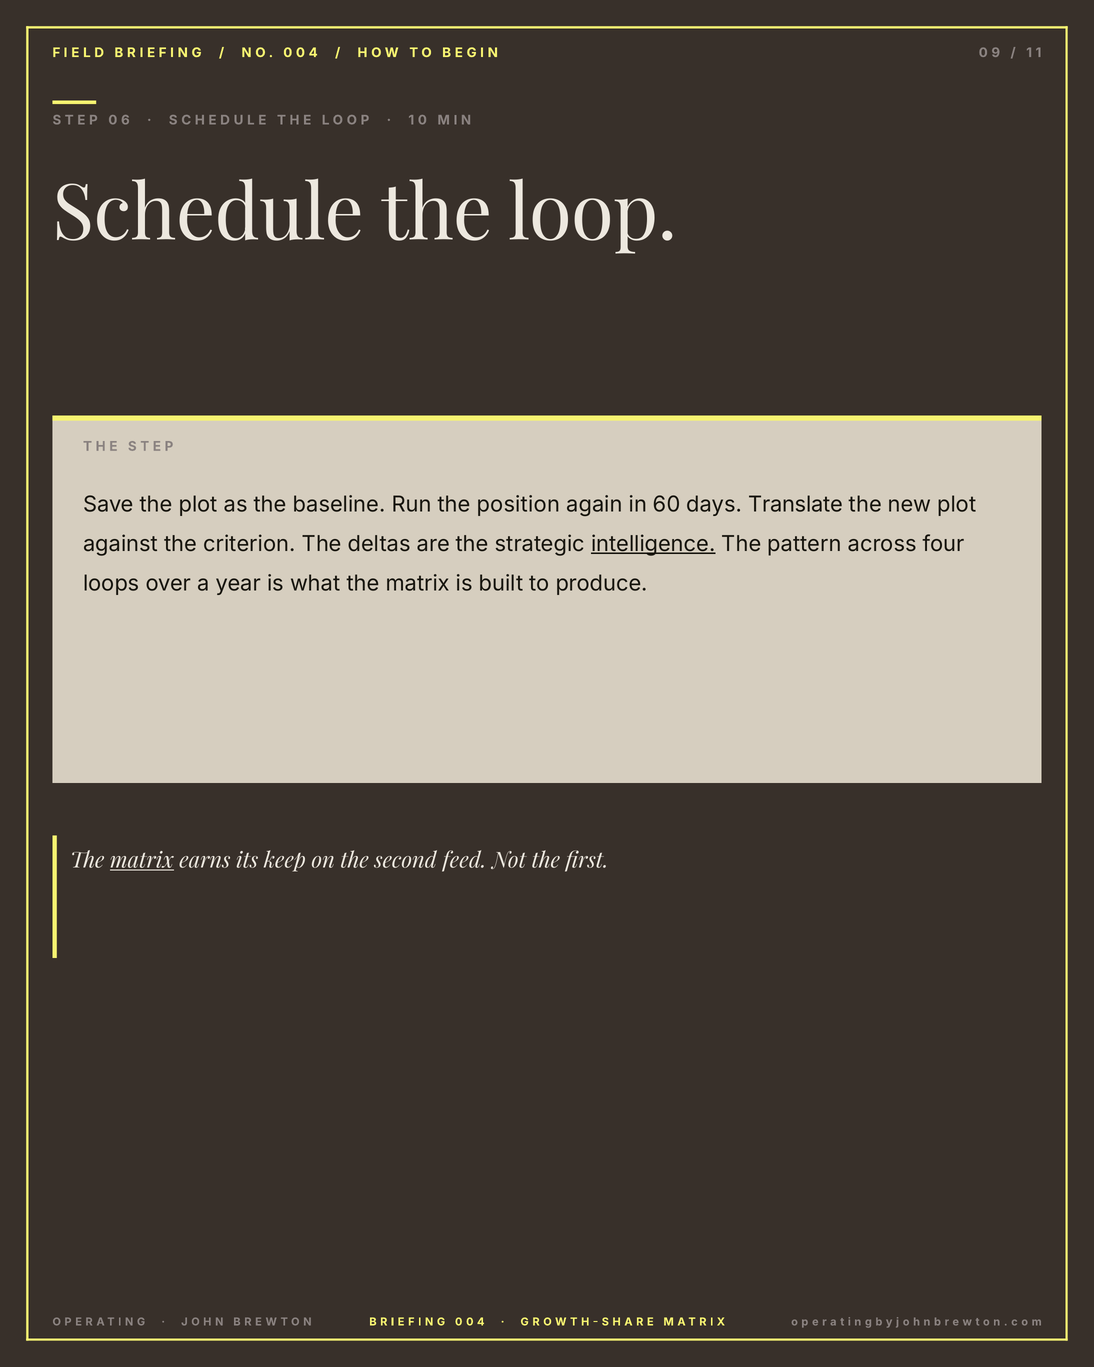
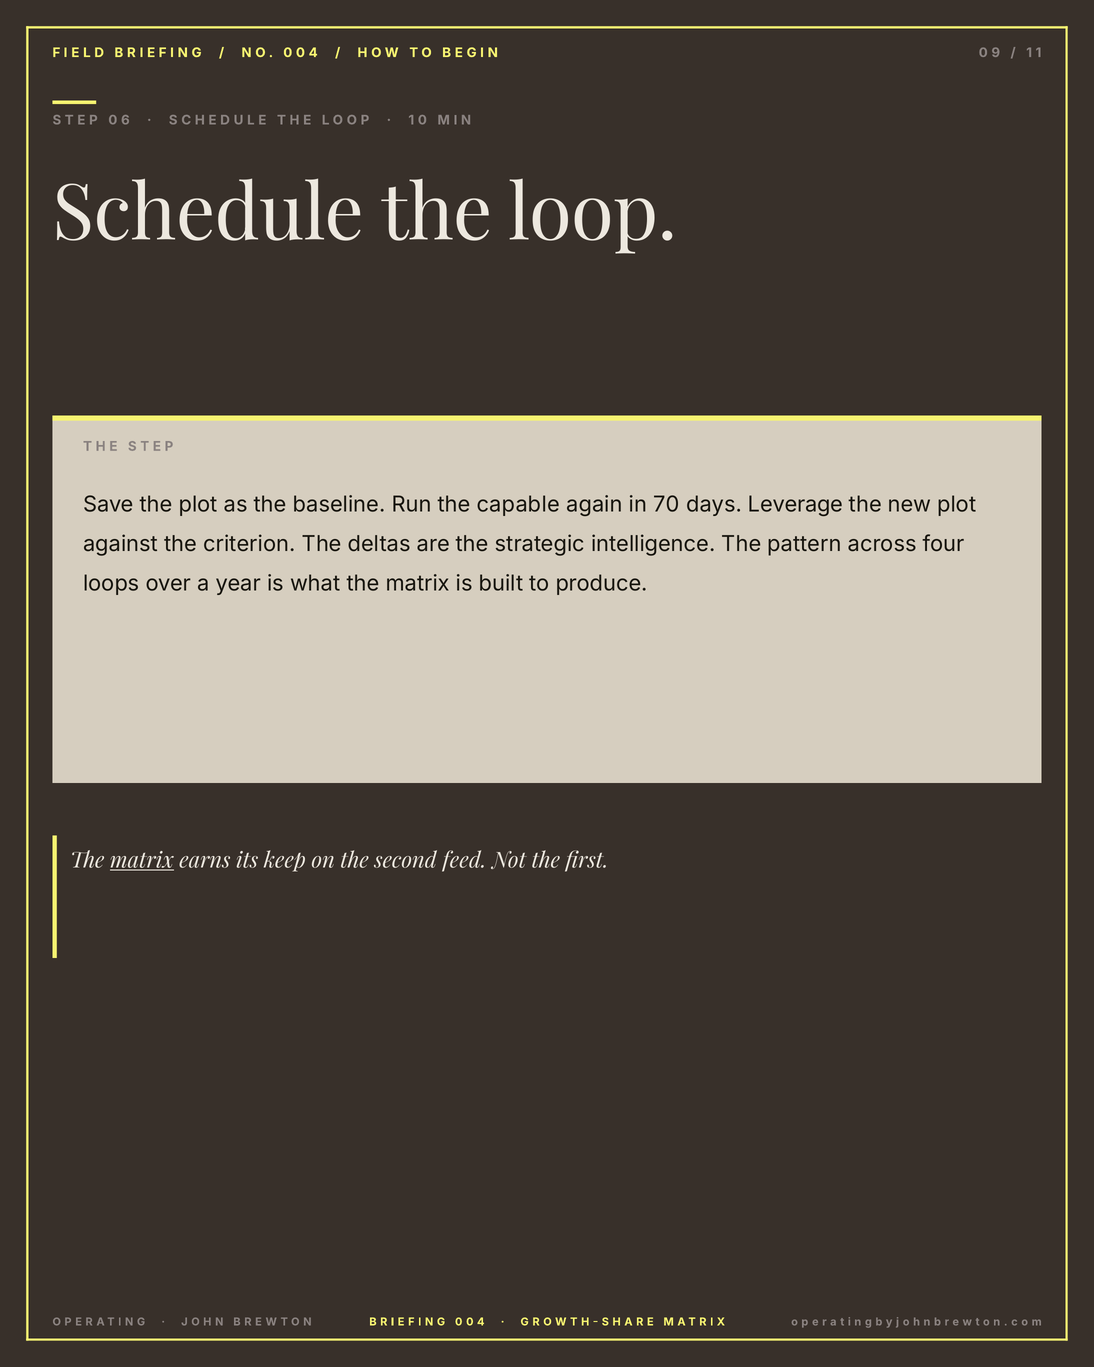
position: position -> capable
60: 60 -> 70
Translate: Translate -> Leverage
intelligence underline: present -> none
